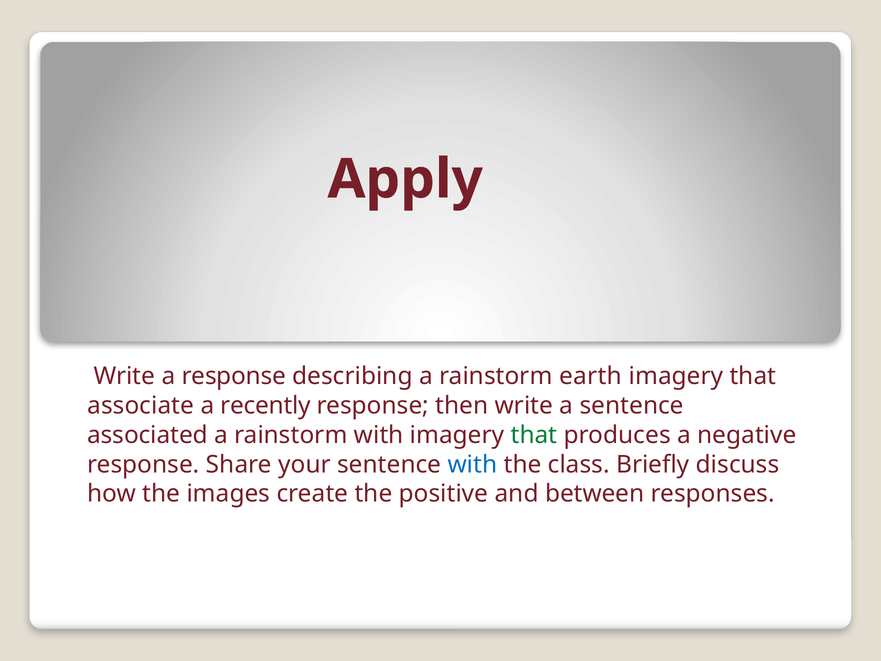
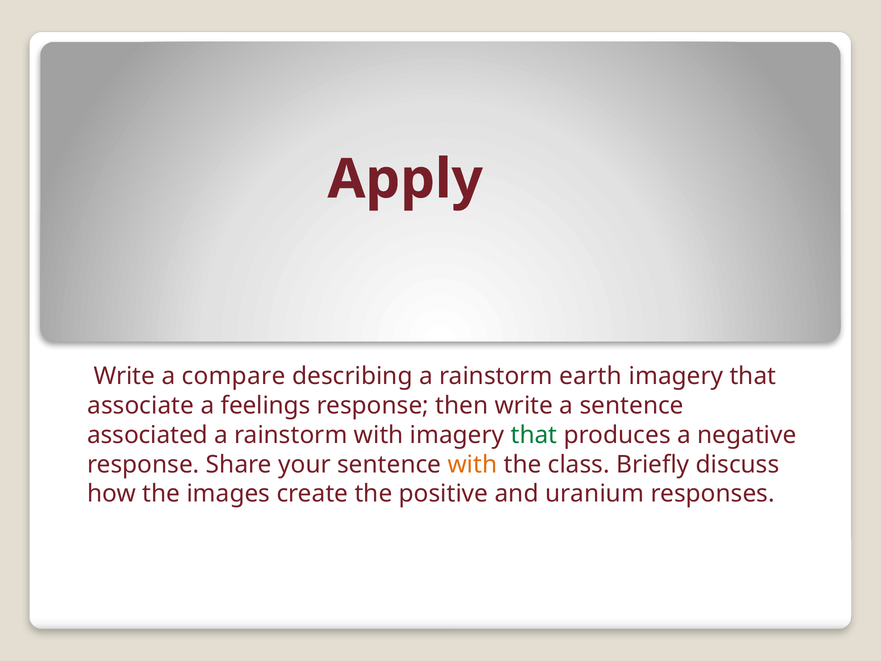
a response: response -> compare
recently: recently -> feelings
with at (472, 464) colour: blue -> orange
between: between -> uranium
